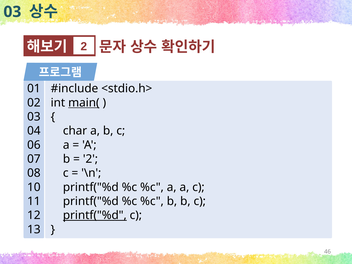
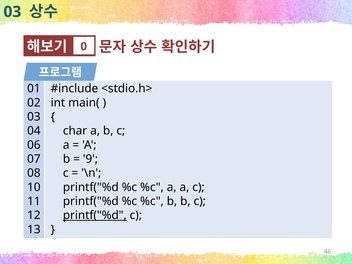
2 at (84, 46): 2 -> 0
main( underline: present -> none
2 at (90, 159): 2 -> 9
